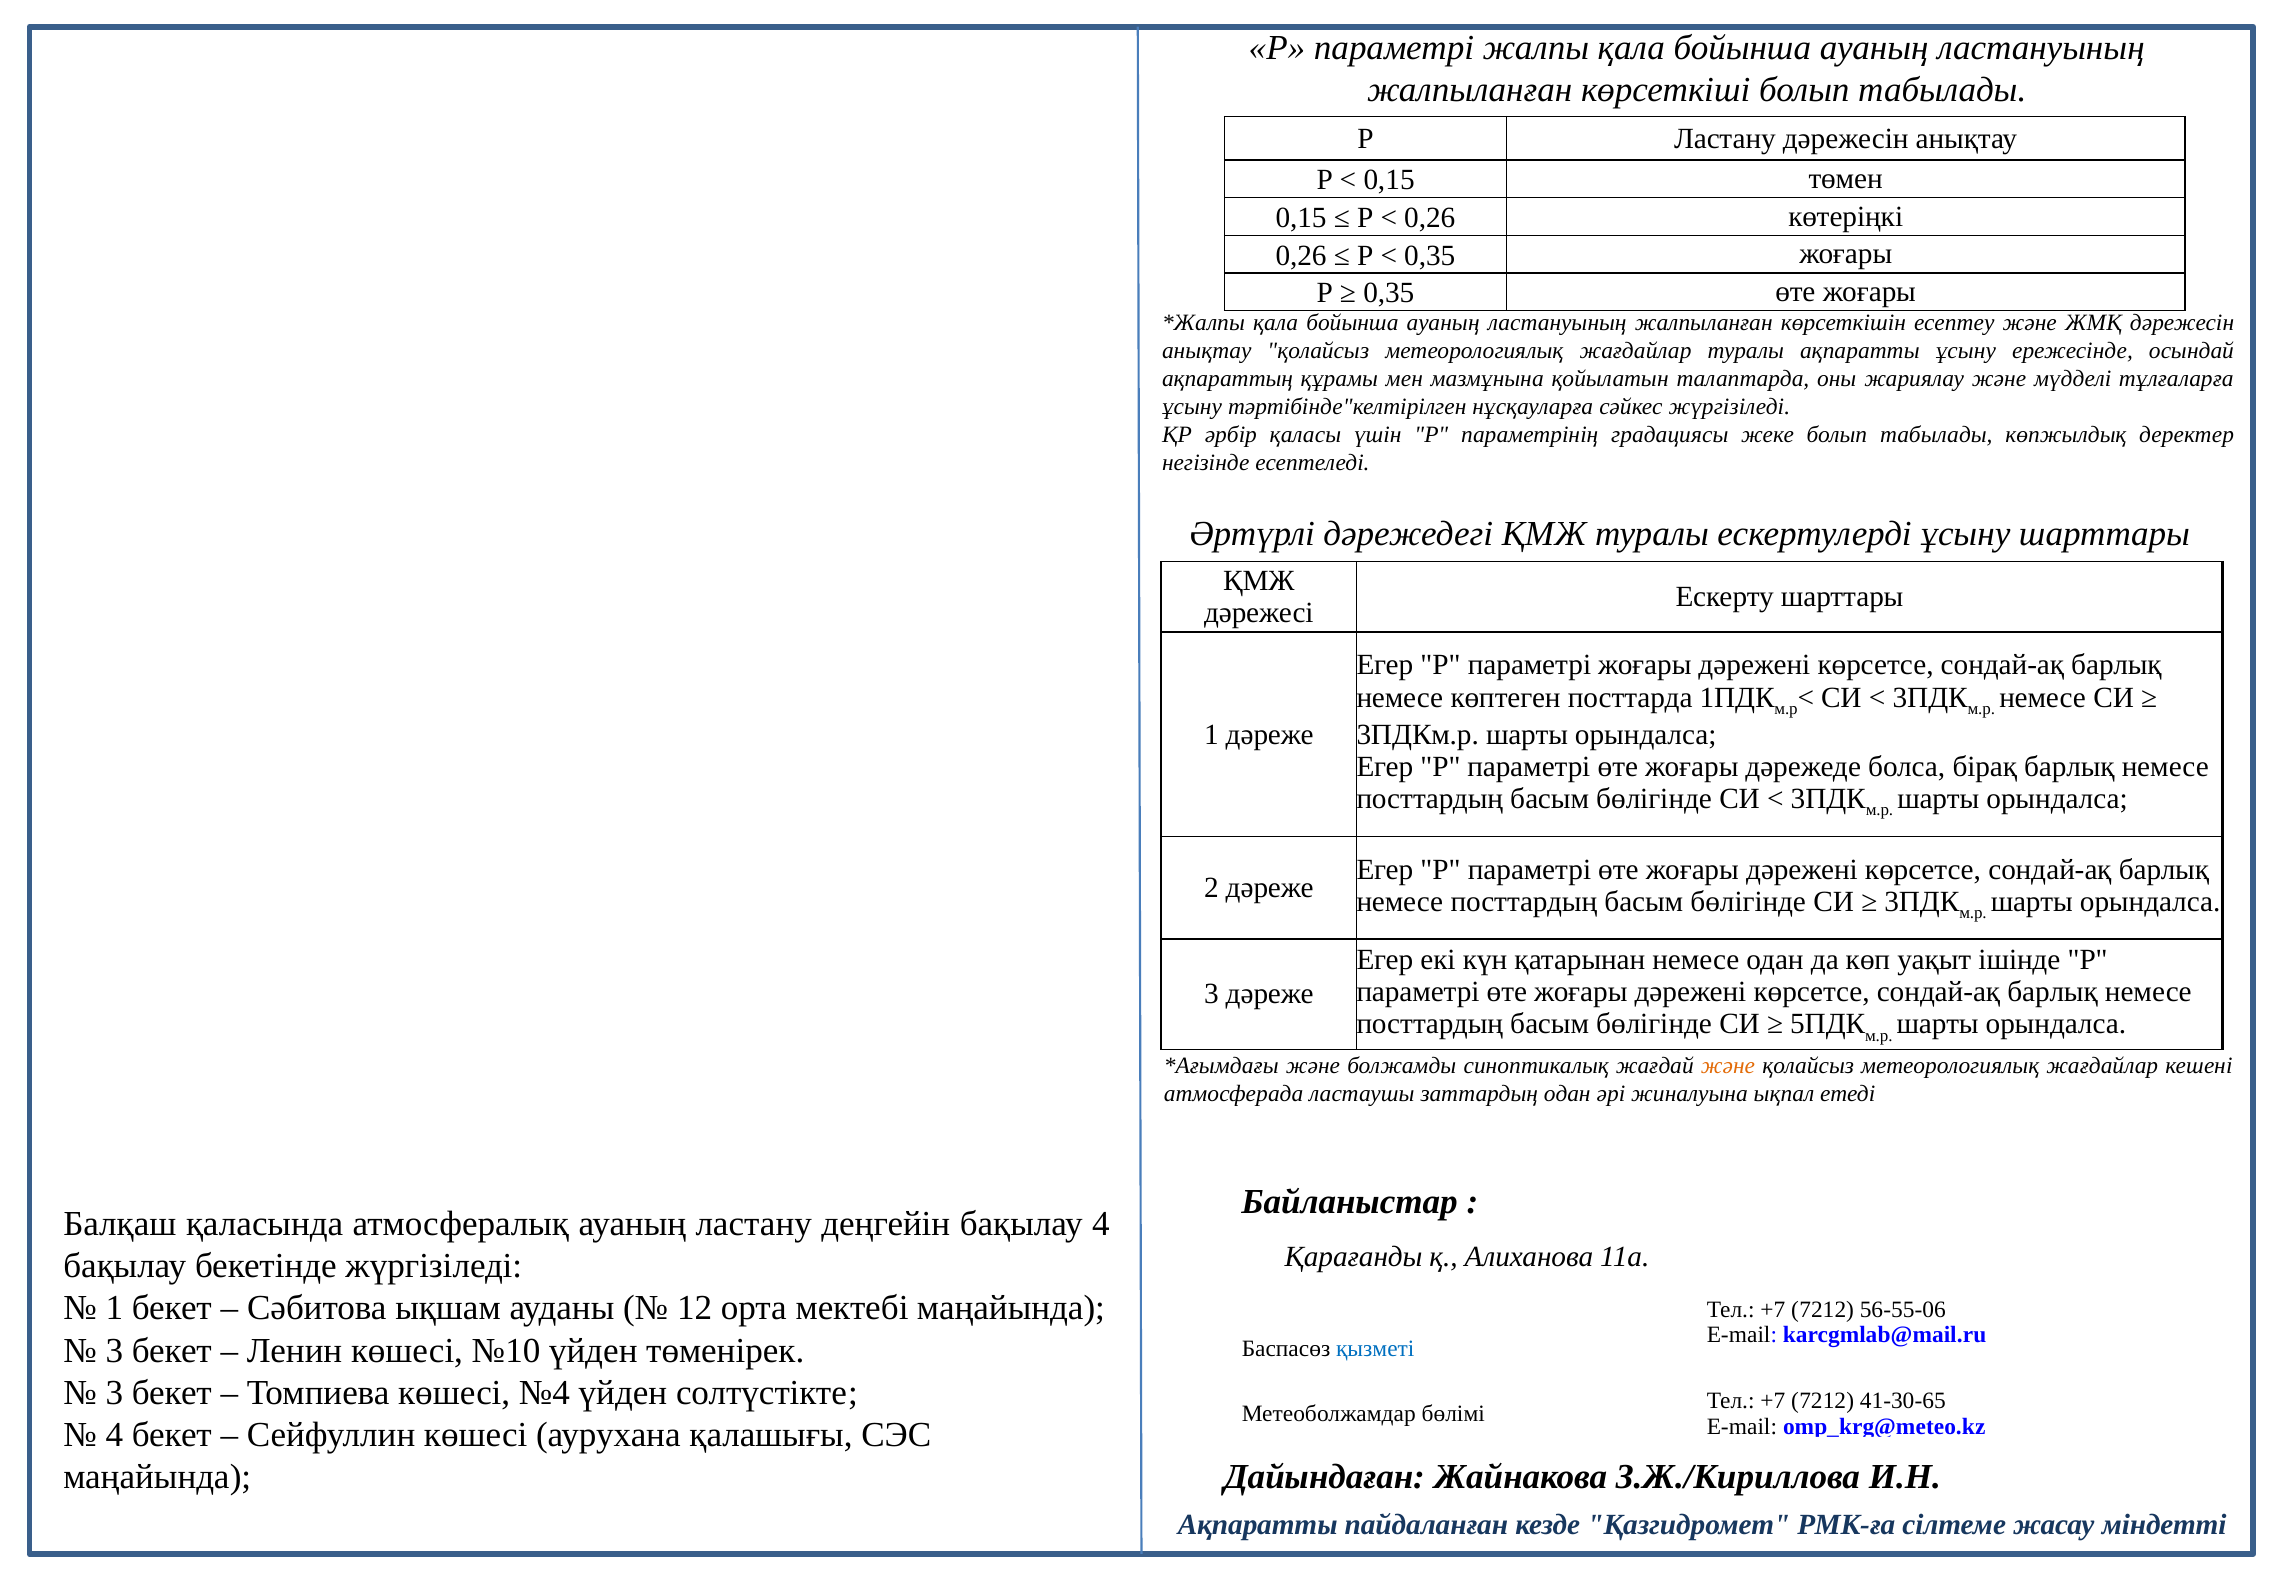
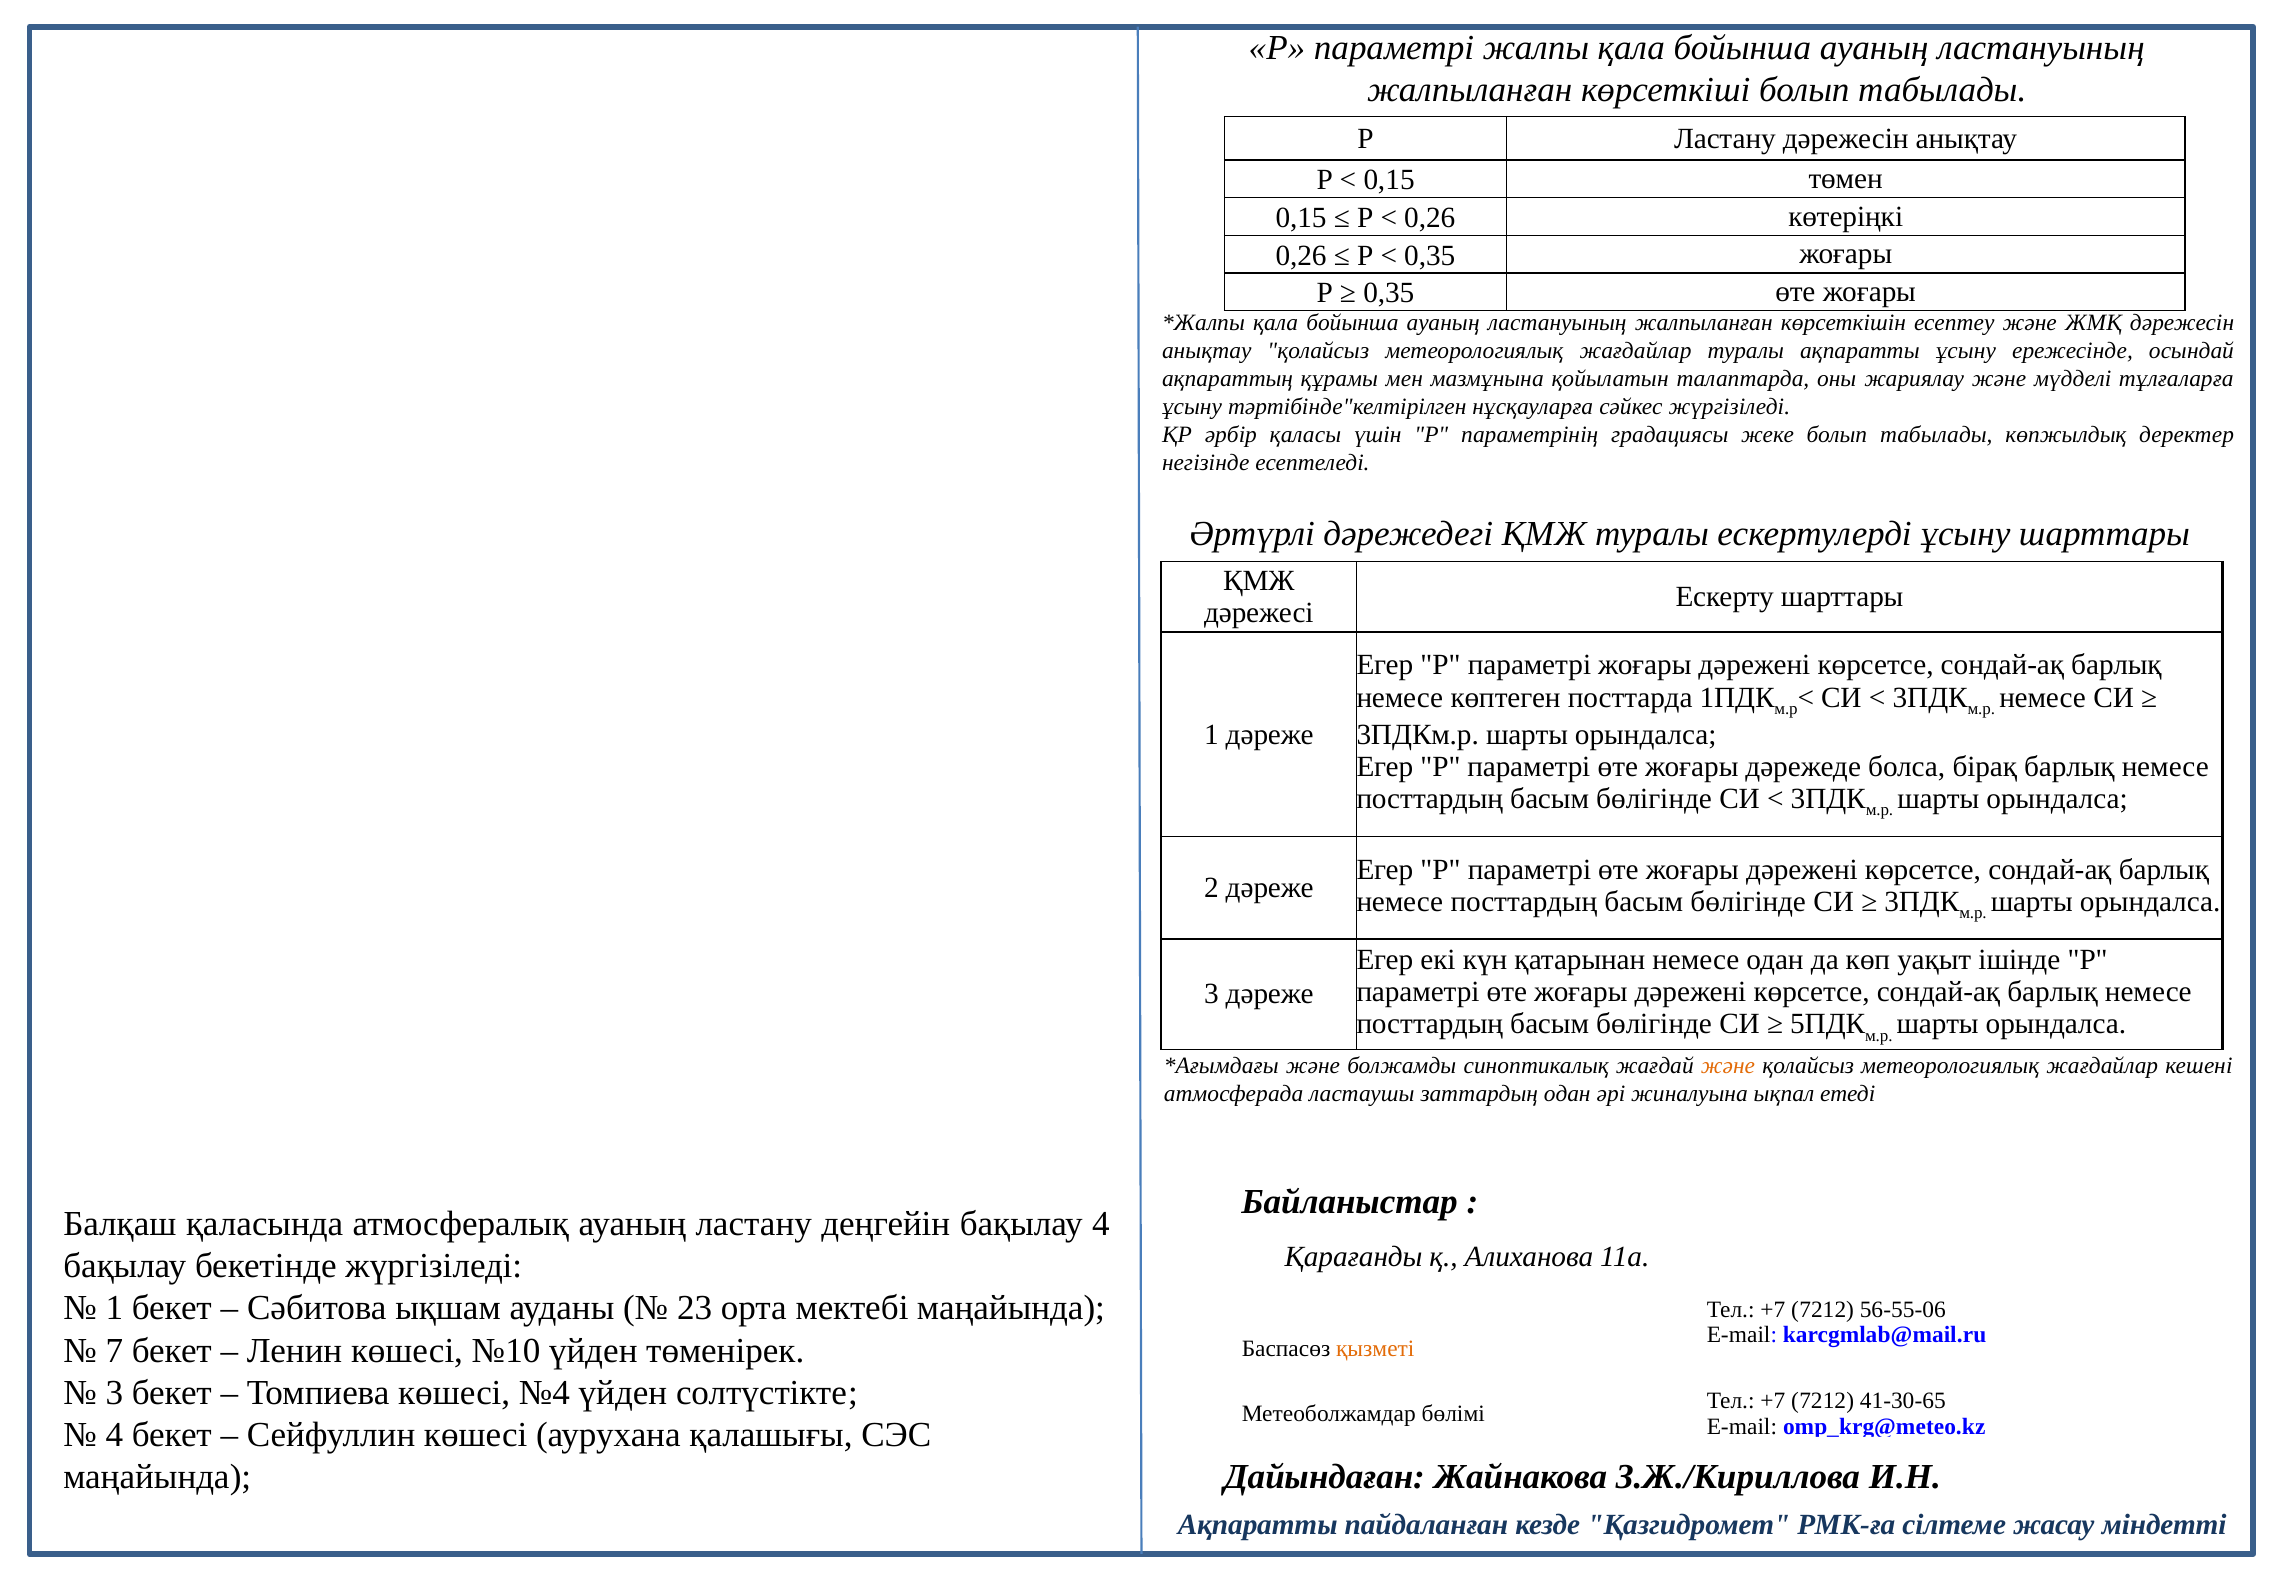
12: 12 -> 23
3 at (114, 1350): 3 -> 7
қызметі colour: blue -> orange
